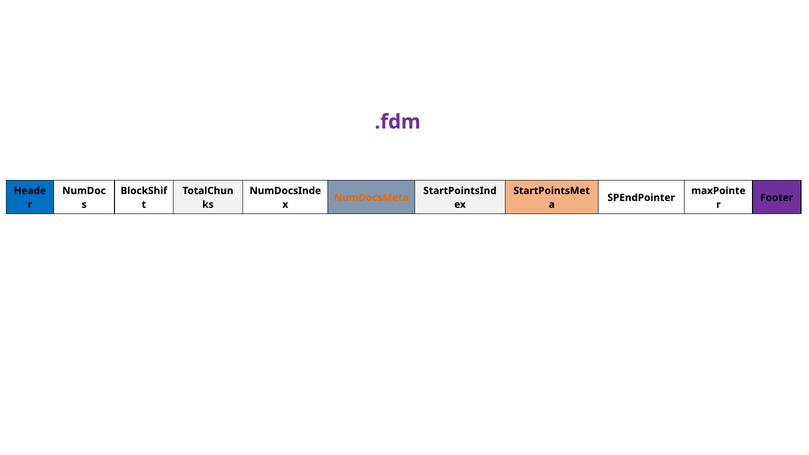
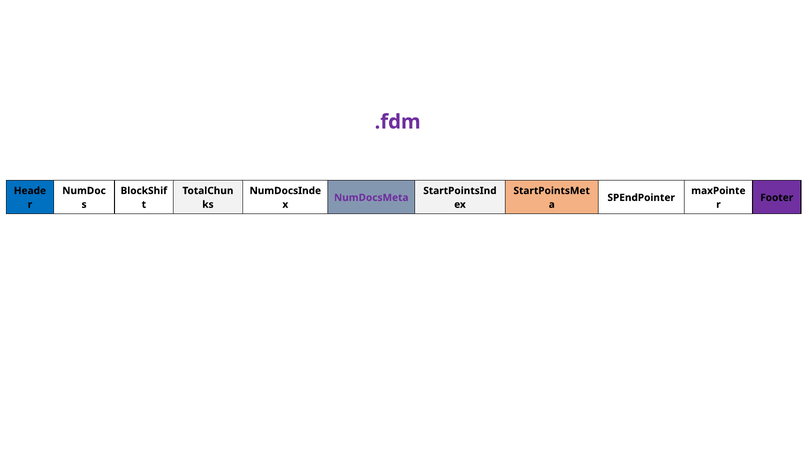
NumDocsMeta colour: orange -> purple
